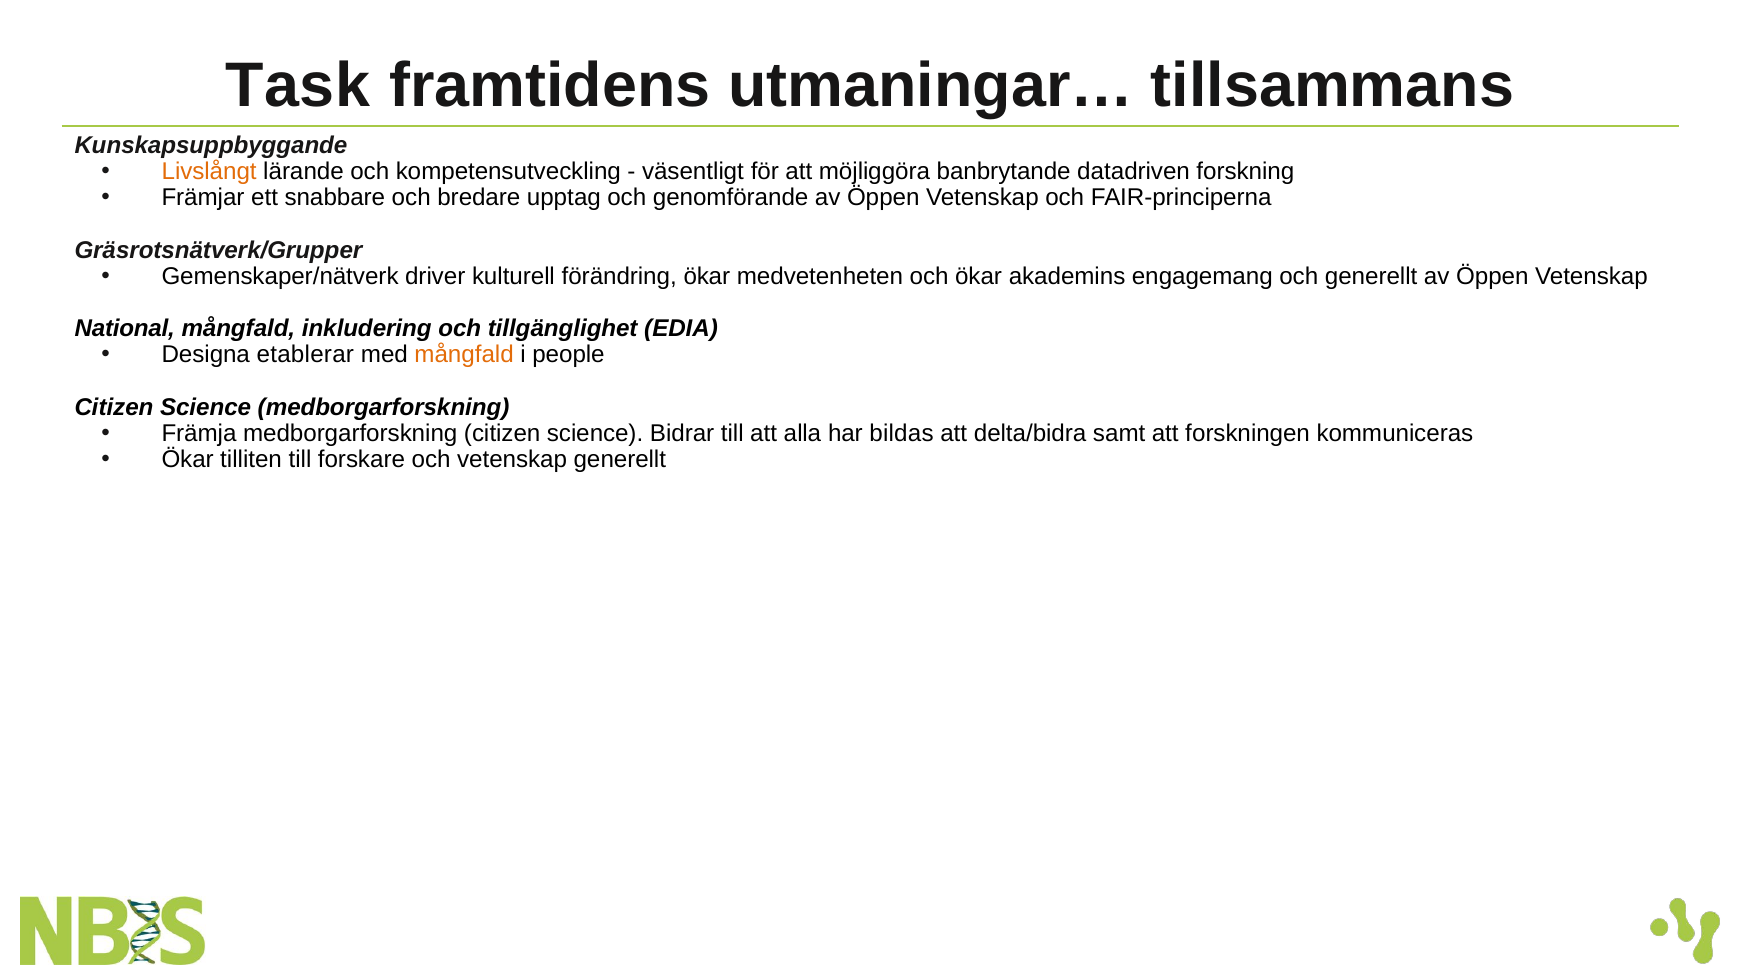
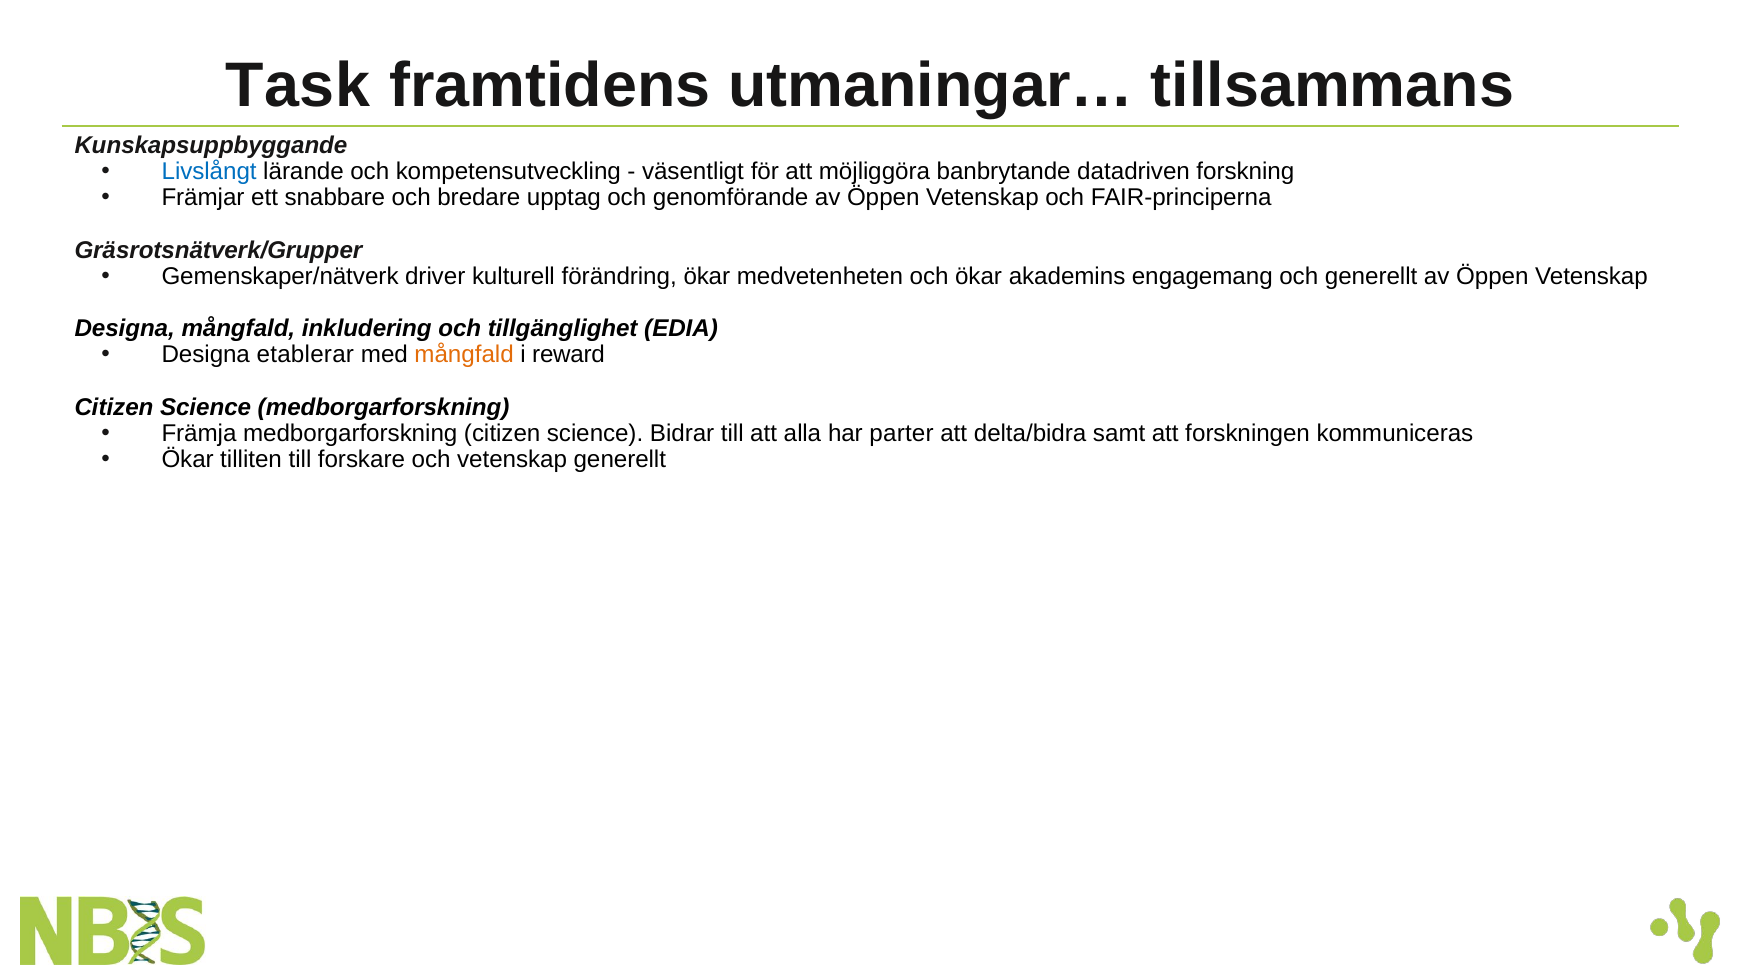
Livslångt colour: orange -> blue
National at (125, 328): National -> Designa
people: people -> reward
bildas: bildas -> parter
